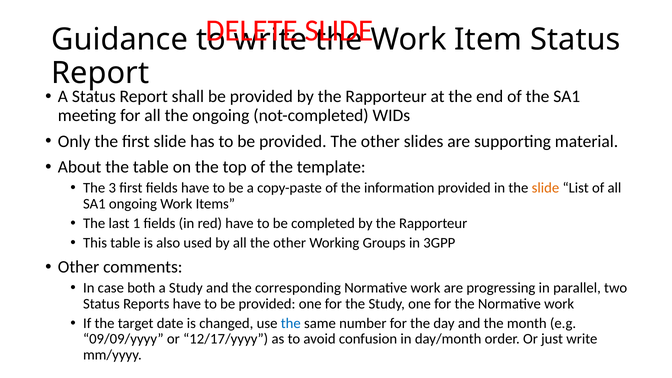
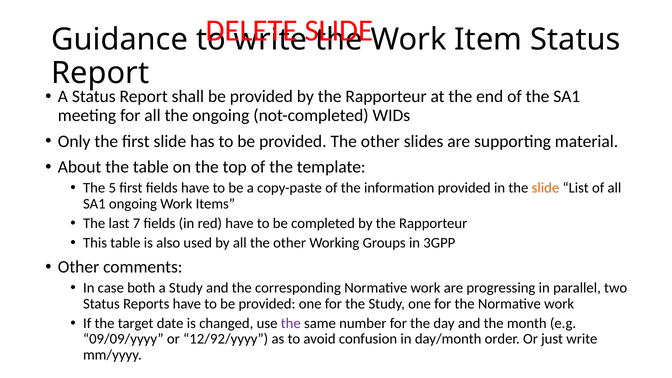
3: 3 -> 5
1: 1 -> 7
the at (291, 323) colour: blue -> purple
12/17/yyyy: 12/17/yyyy -> 12/92/yyyy
